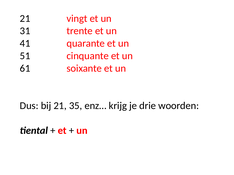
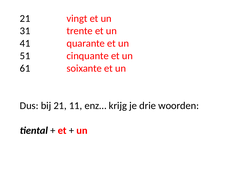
35: 35 -> 11
